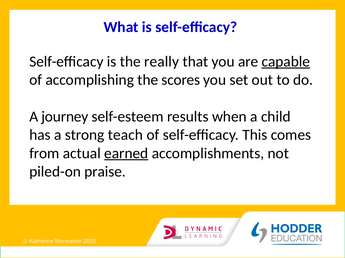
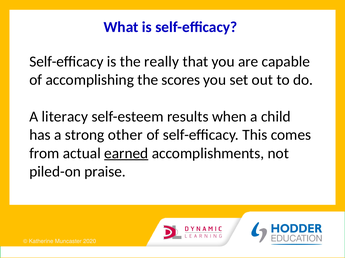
capable underline: present -> none
journey: journey -> literacy
teach: teach -> other
